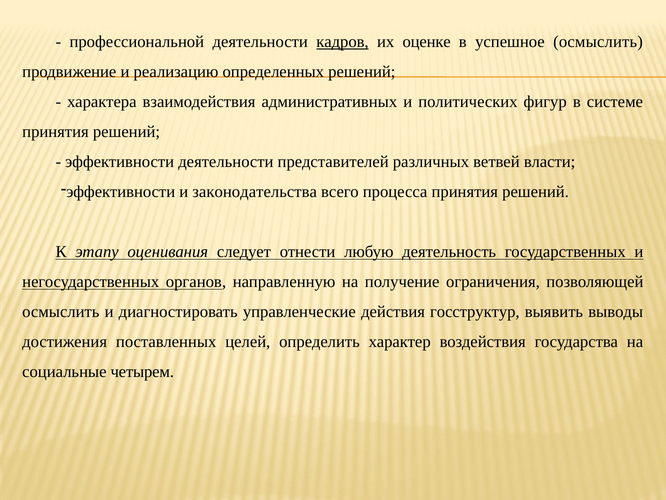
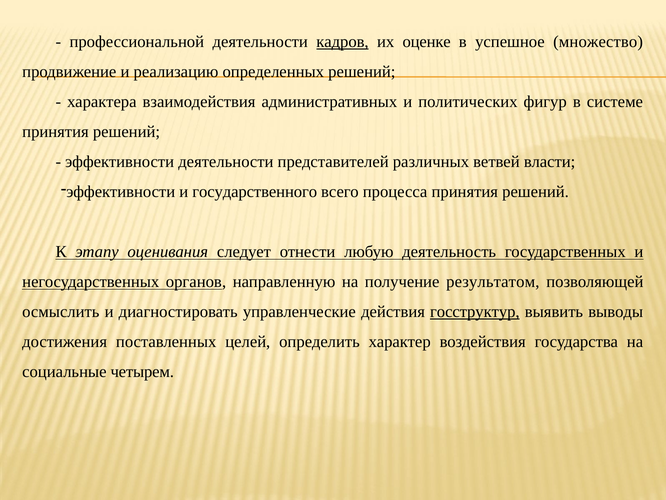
успешное осмыслить: осмыслить -> множество
законодательства: законодательства -> государственного
ограничения: ограничения -> результатом
госструктур underline: none -> present
